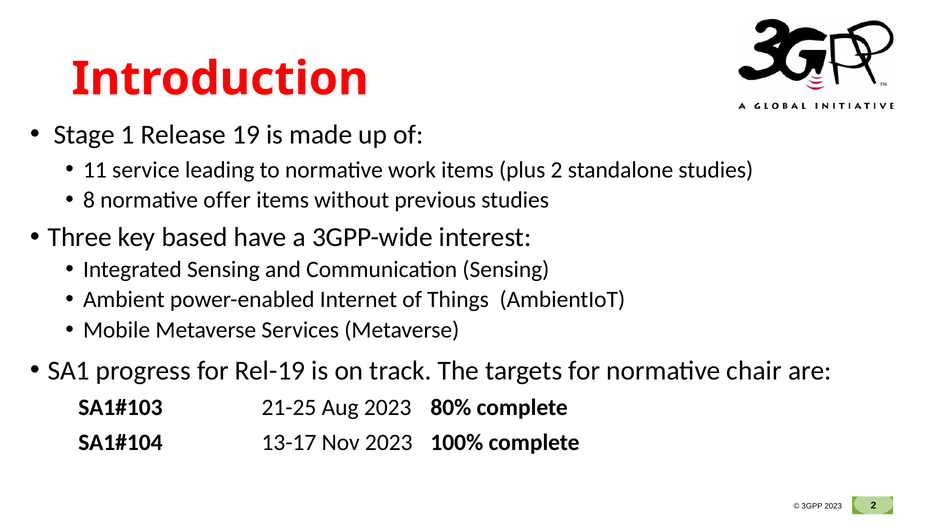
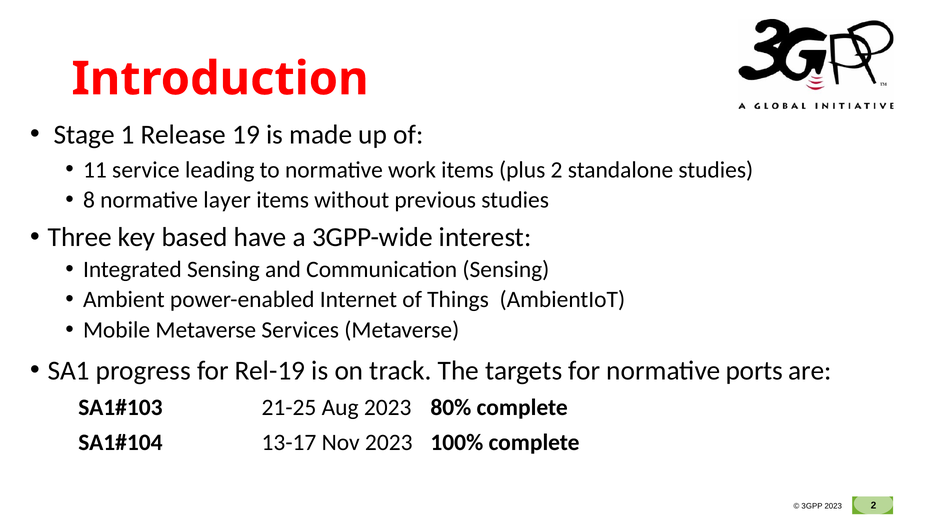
offer: offer -> layer
chair: chair -> ports
